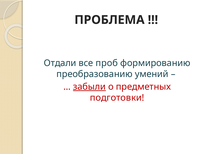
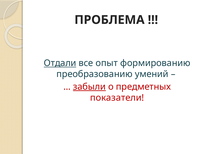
Отдали underline: none -> present
проб: проб -> опыт
подготовки: подготовки -> показатели
